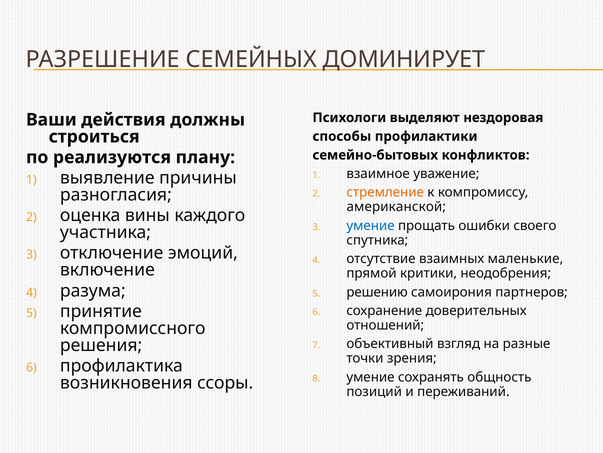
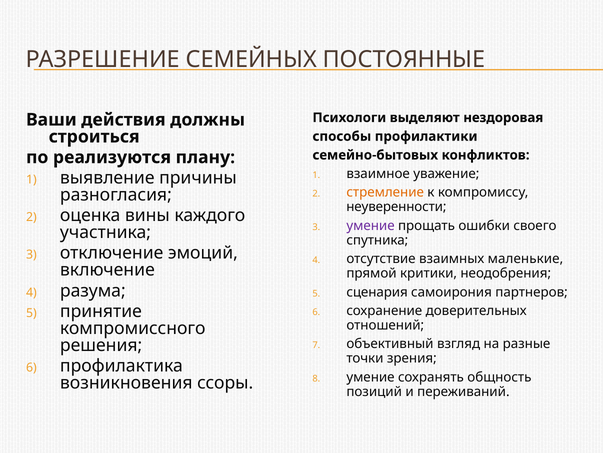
ДОМИНИРУЕТ: ДОМИНИРУЕТ -> ПОСТОЯННЫЕ
американской: американской -> неуверенности
умение at (371, 225) colour: blue -> purple
решению: решению -> сценария
